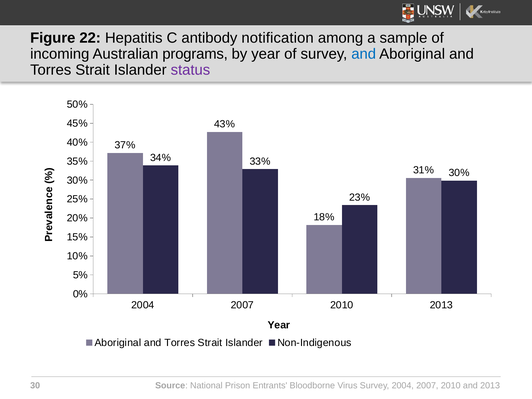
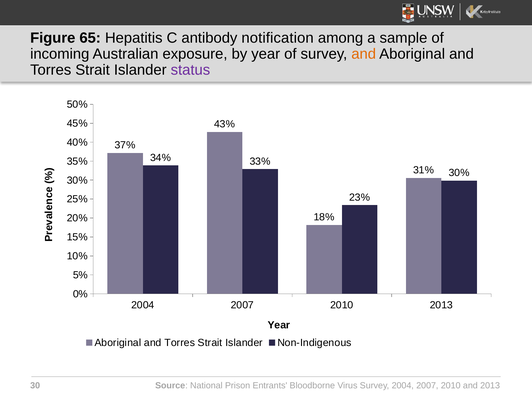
22: 22 -> 65
programs: programs -> exposure
and at (364, 54) colour: blue -> orange
